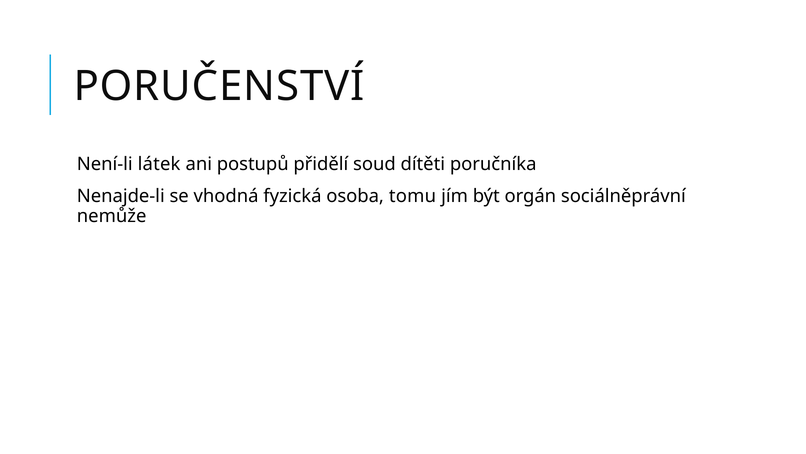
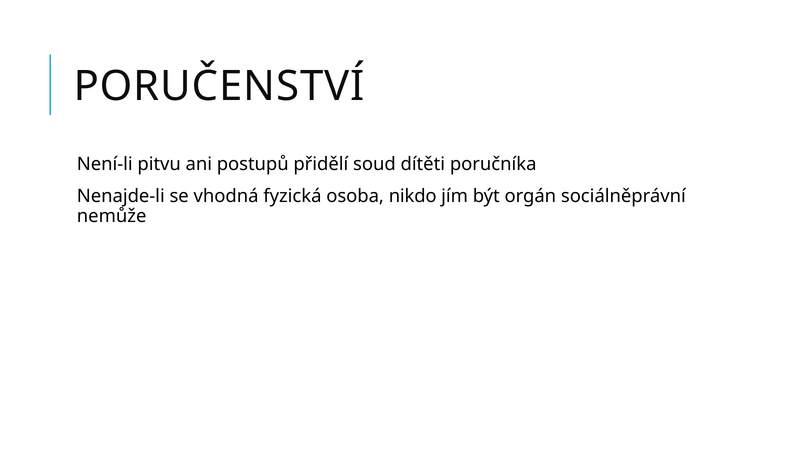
látek: látek -> pitvu
tomu: tomu -> nikdo
